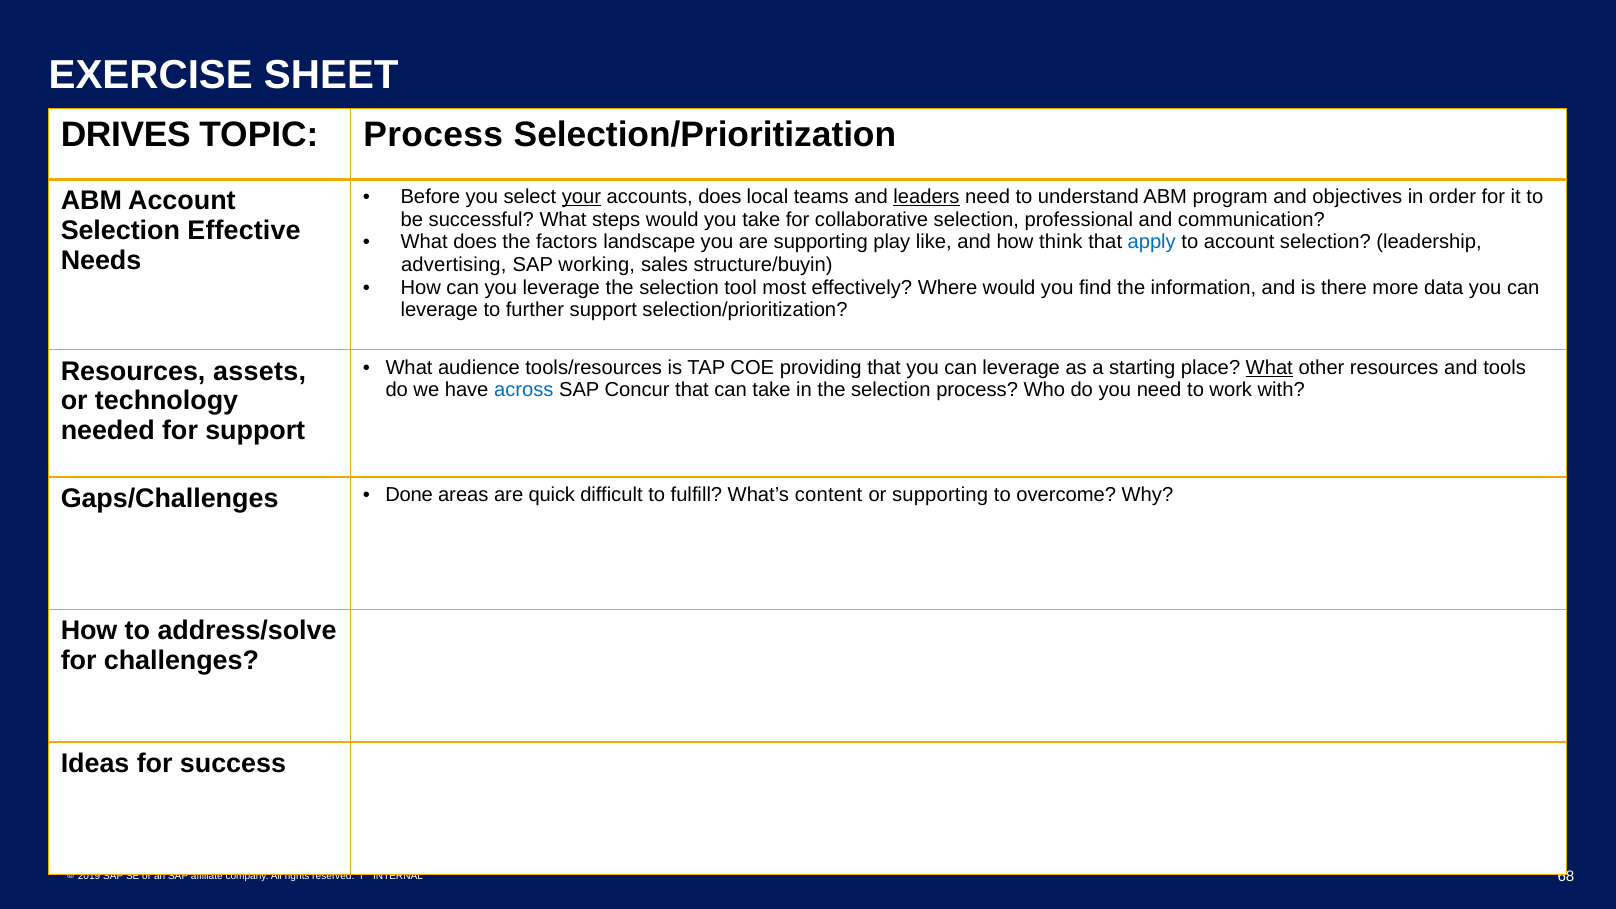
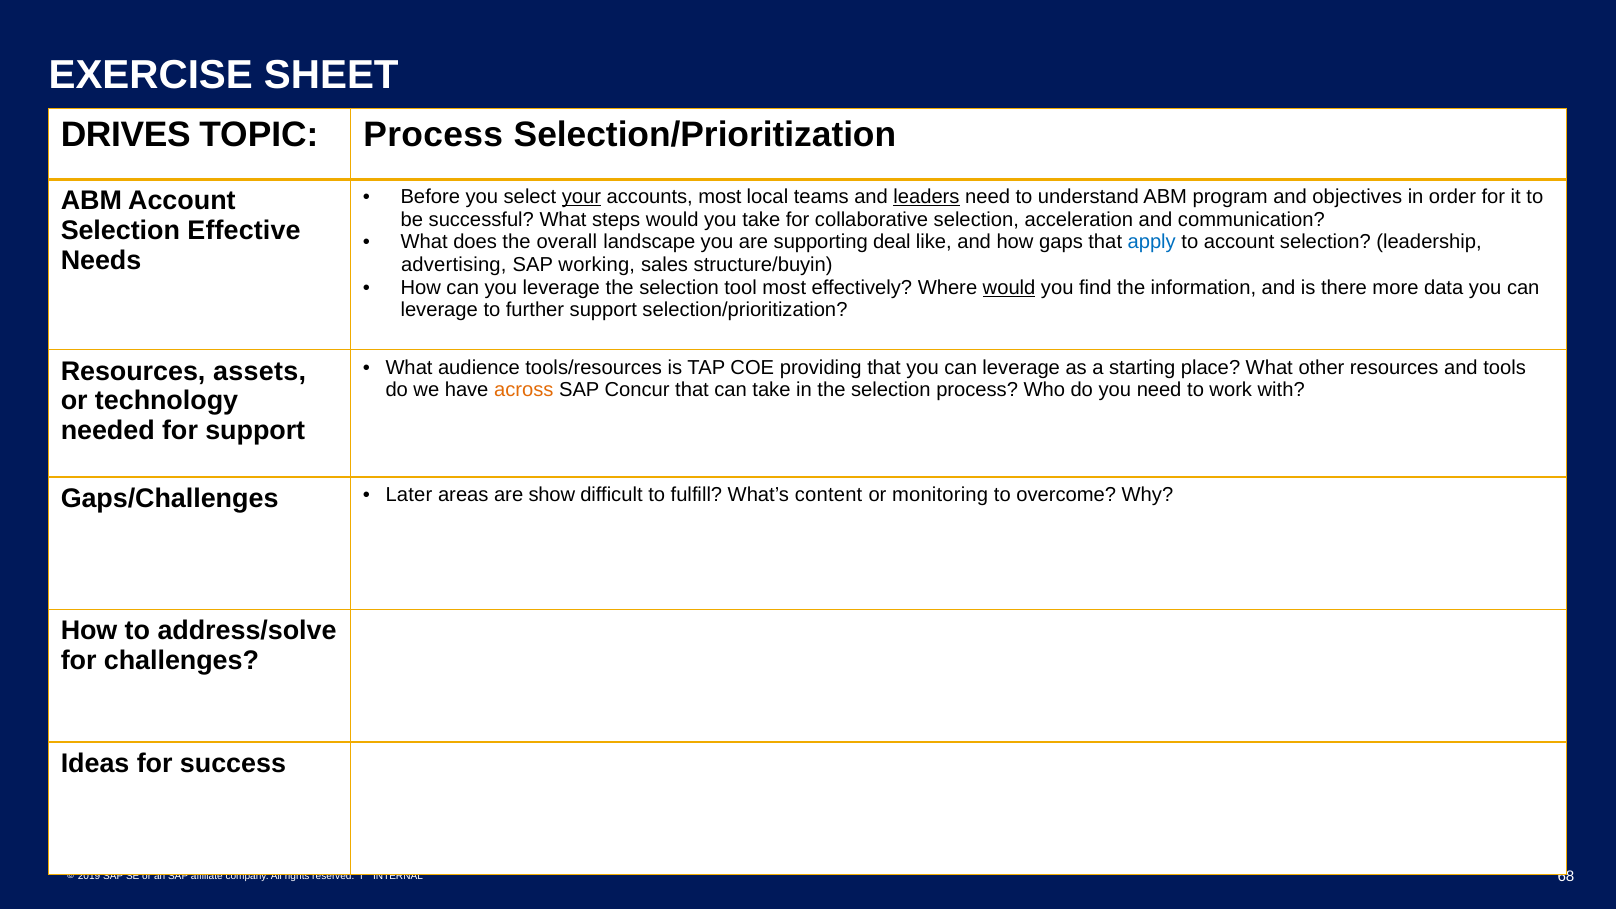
accounts does: does -> most
professional: professional -> acceleration
factors: factors -> overall
play: play -> deal
think: think -> gaps
would at (1009, 287) underline: none -> present
What at (1269, 367) underline: present -> none
across colour: blue -> orange
Done: Done -> Later
quick: quick -> show
or supporting: supporting -> monitoring
